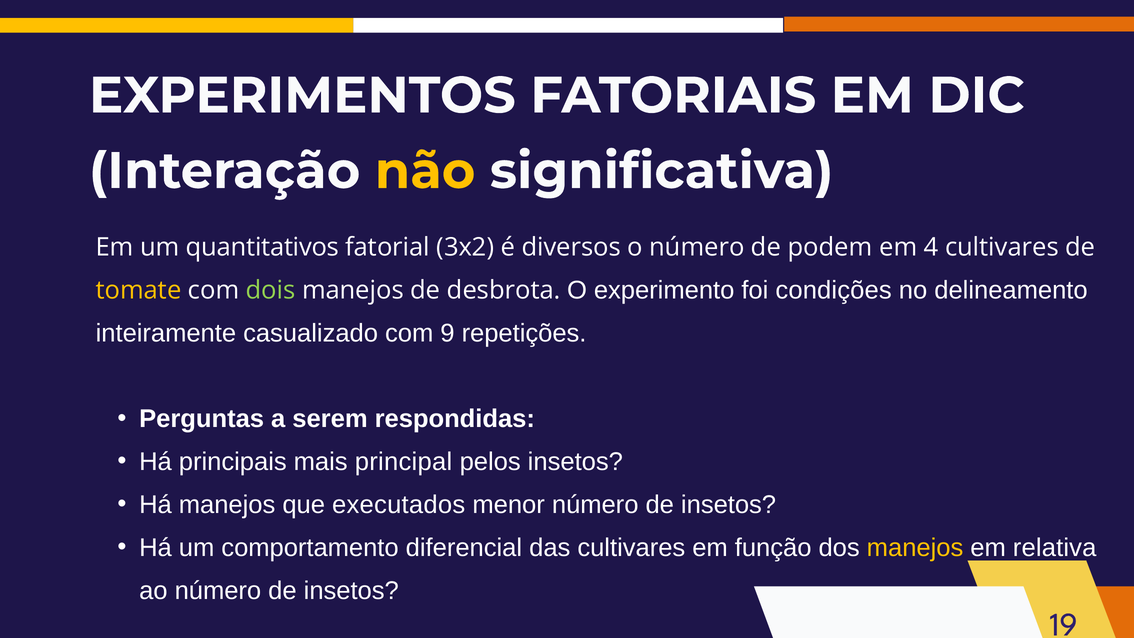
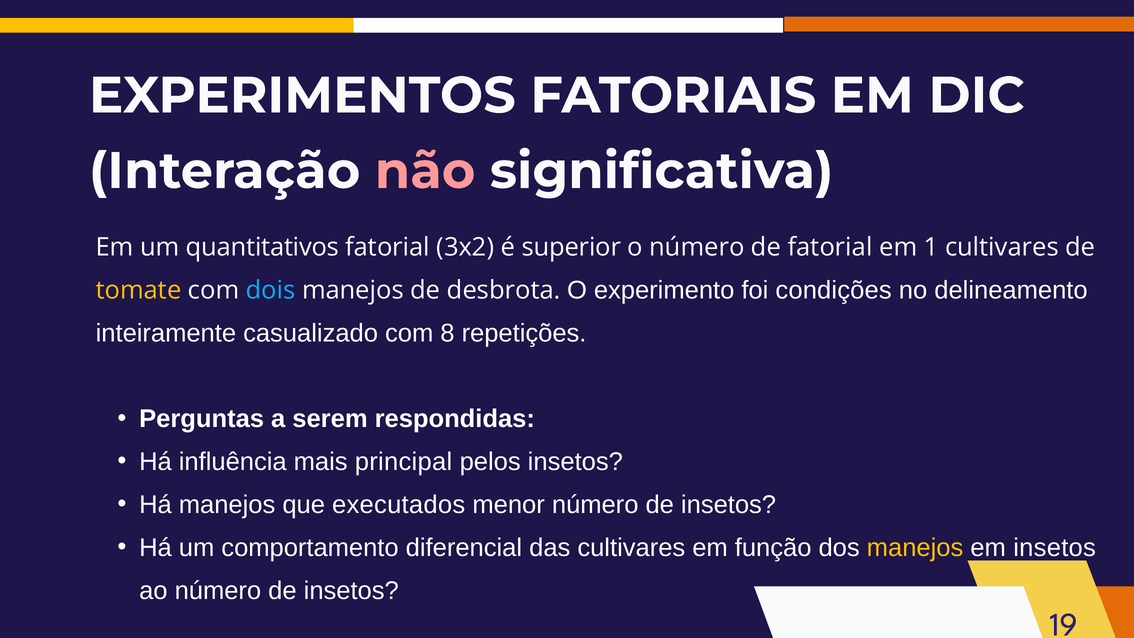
não colour: yellow -> pink
diversos: diversos -> superior
de podem: podem -> fatorial
4: 4 -> 1
dois colour: light green -> light blue
9: 9 -> 8
principais: principais -> influência
em relativa: relativa -> insetos
